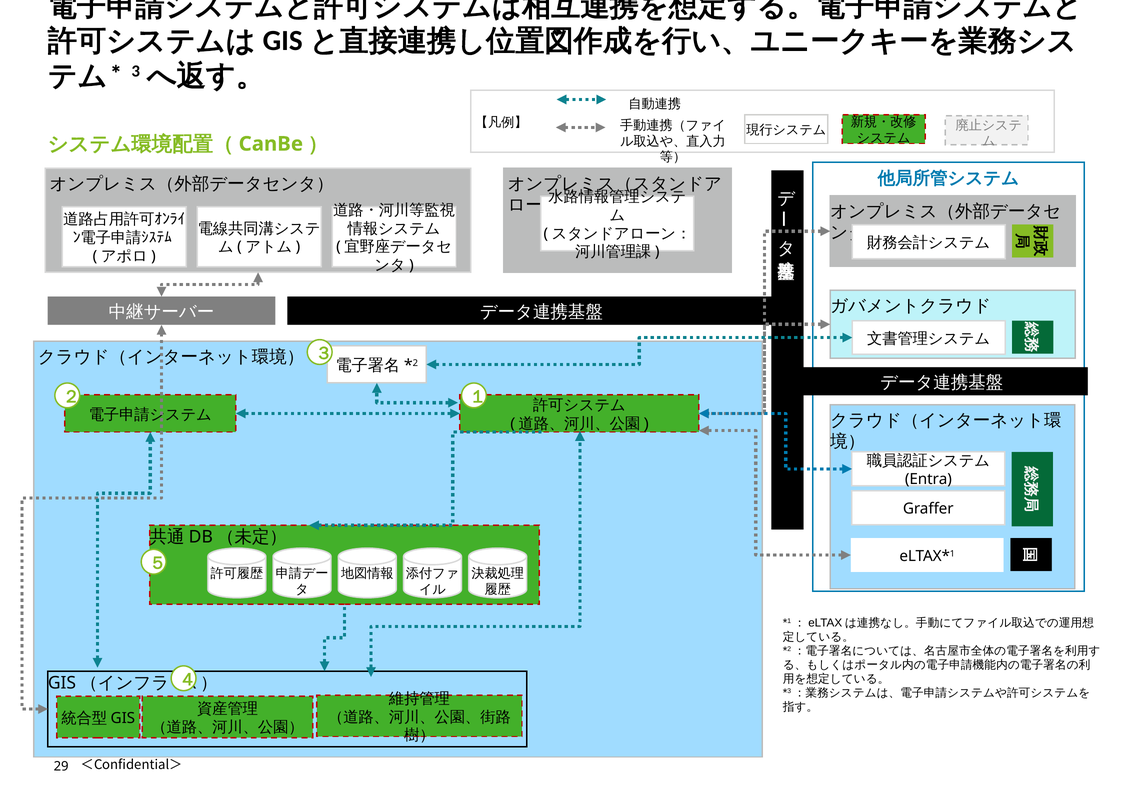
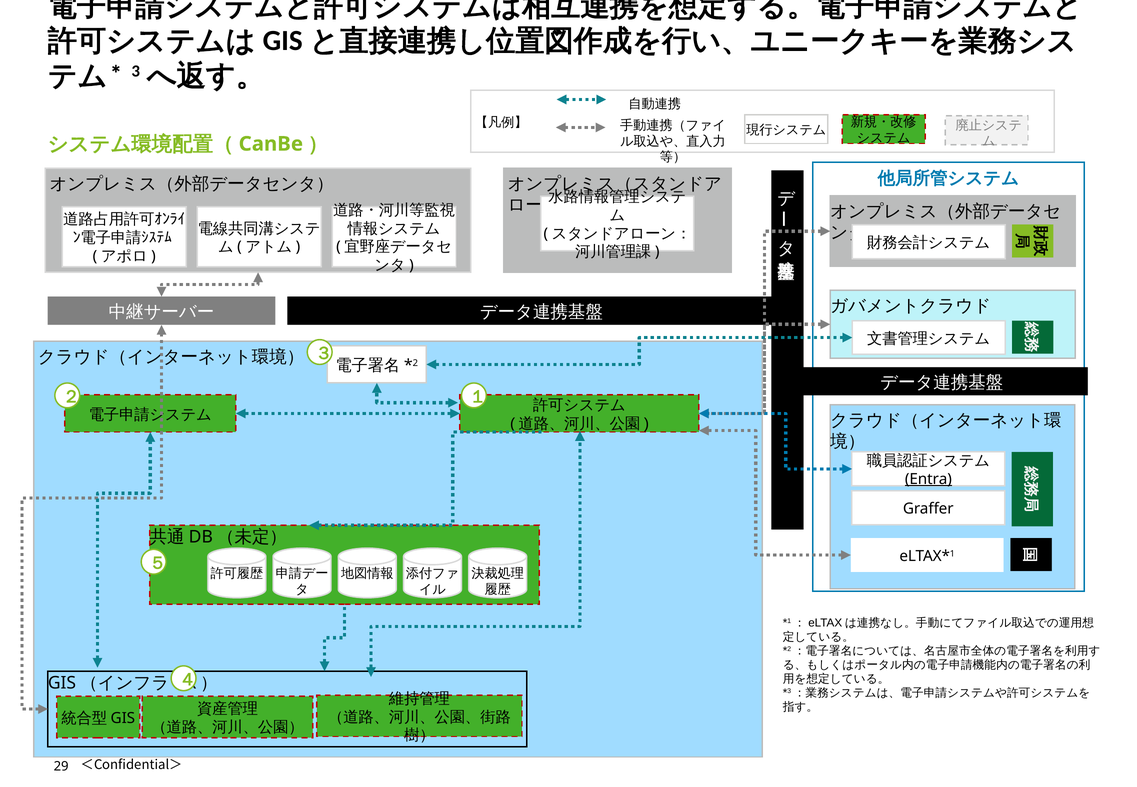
Entra underline: none -> present
